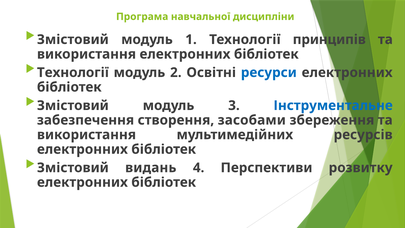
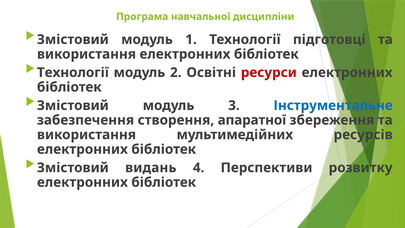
принципів: принципів -> підготовці
ресурси colour: blue -> red
засобами: засобами -> апаратної
